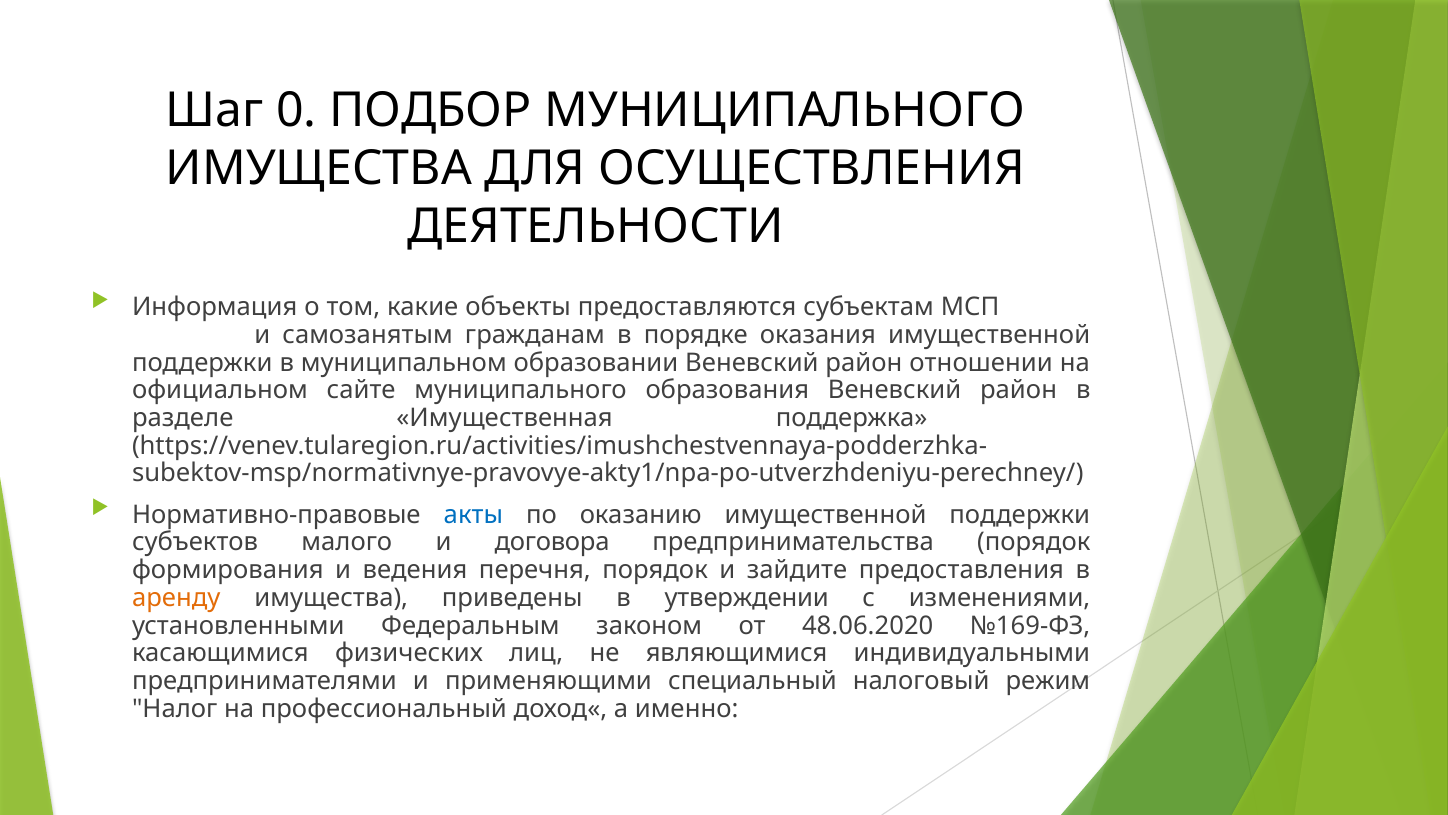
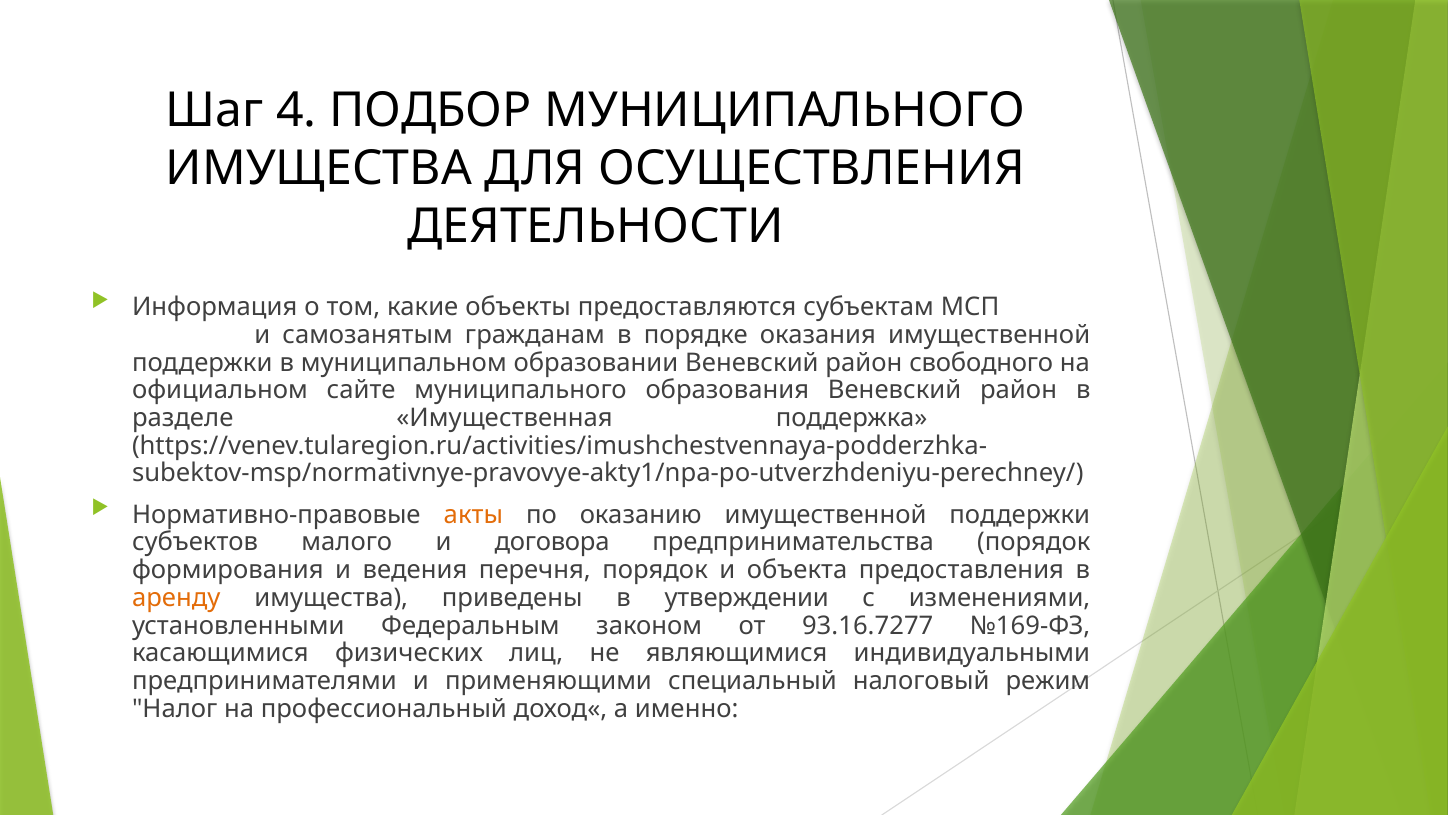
0: 0 -> 4
отношении: отношении -> свободного
акты colour: blue -> orange
зайдите: зайдите -> объекта
48.06.2020: 48.06.2020 -> 93.16.7277
